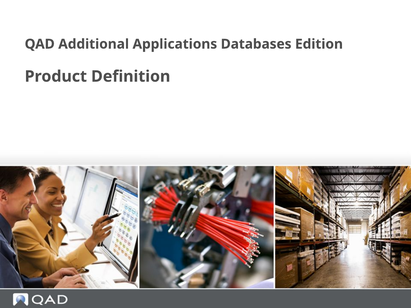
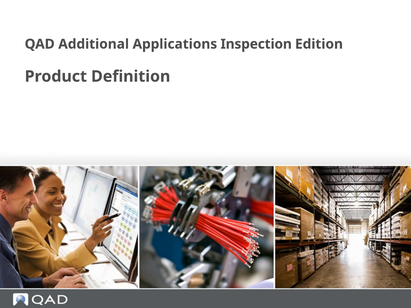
Databases: Databases -> Inspection
